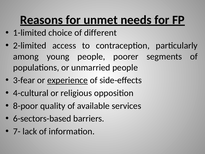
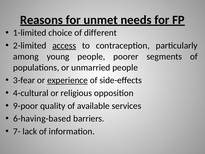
access underline: none -> present
8-poor: 8-poor -> 9-poor
6-sectors-based: 6-sectors-based -> 6-having-based
